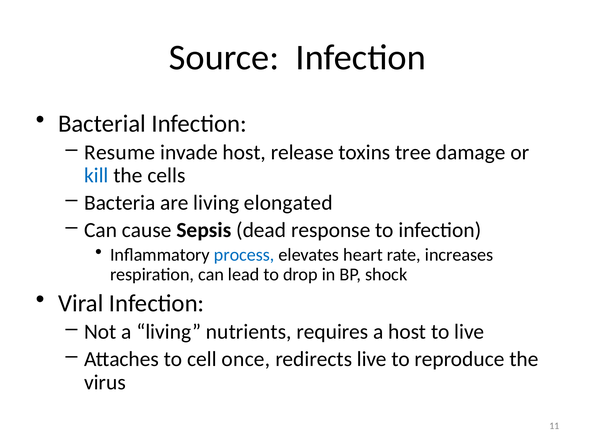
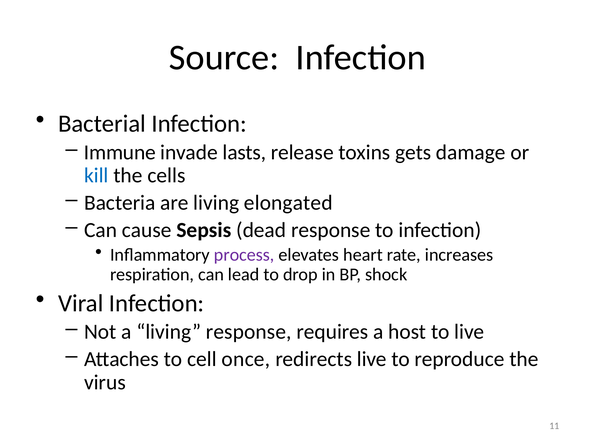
Resume: Resume -> Immune
invade host: host -> lasts
tree: tree -> gets
process colour: blue -> purple
living nutrients: nutrients -> response
